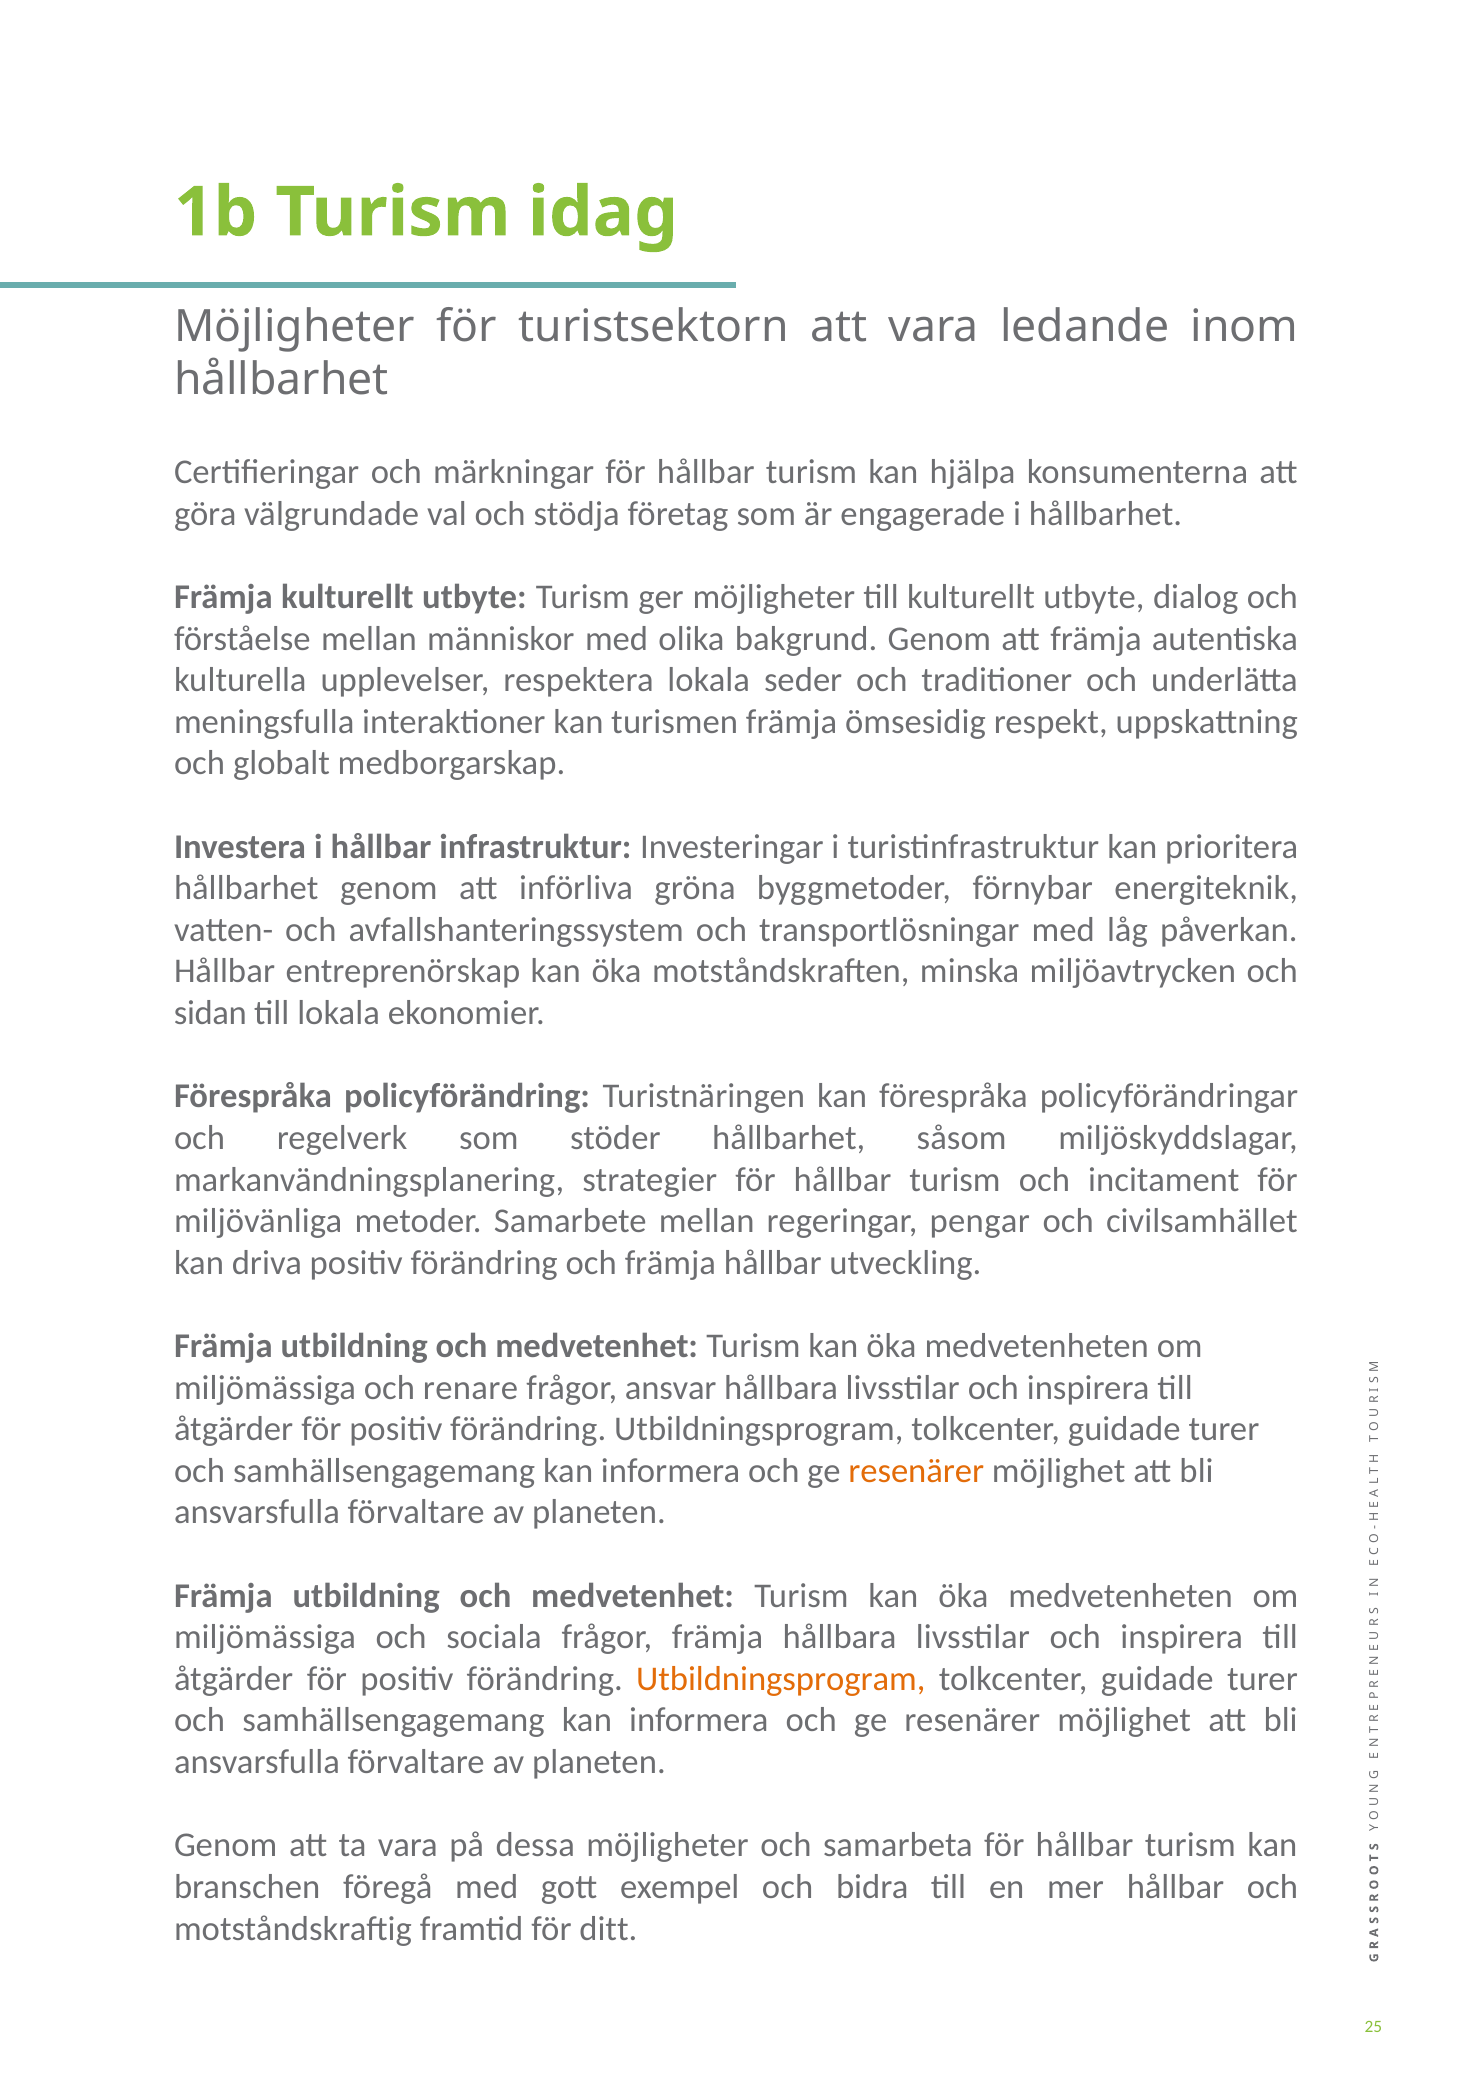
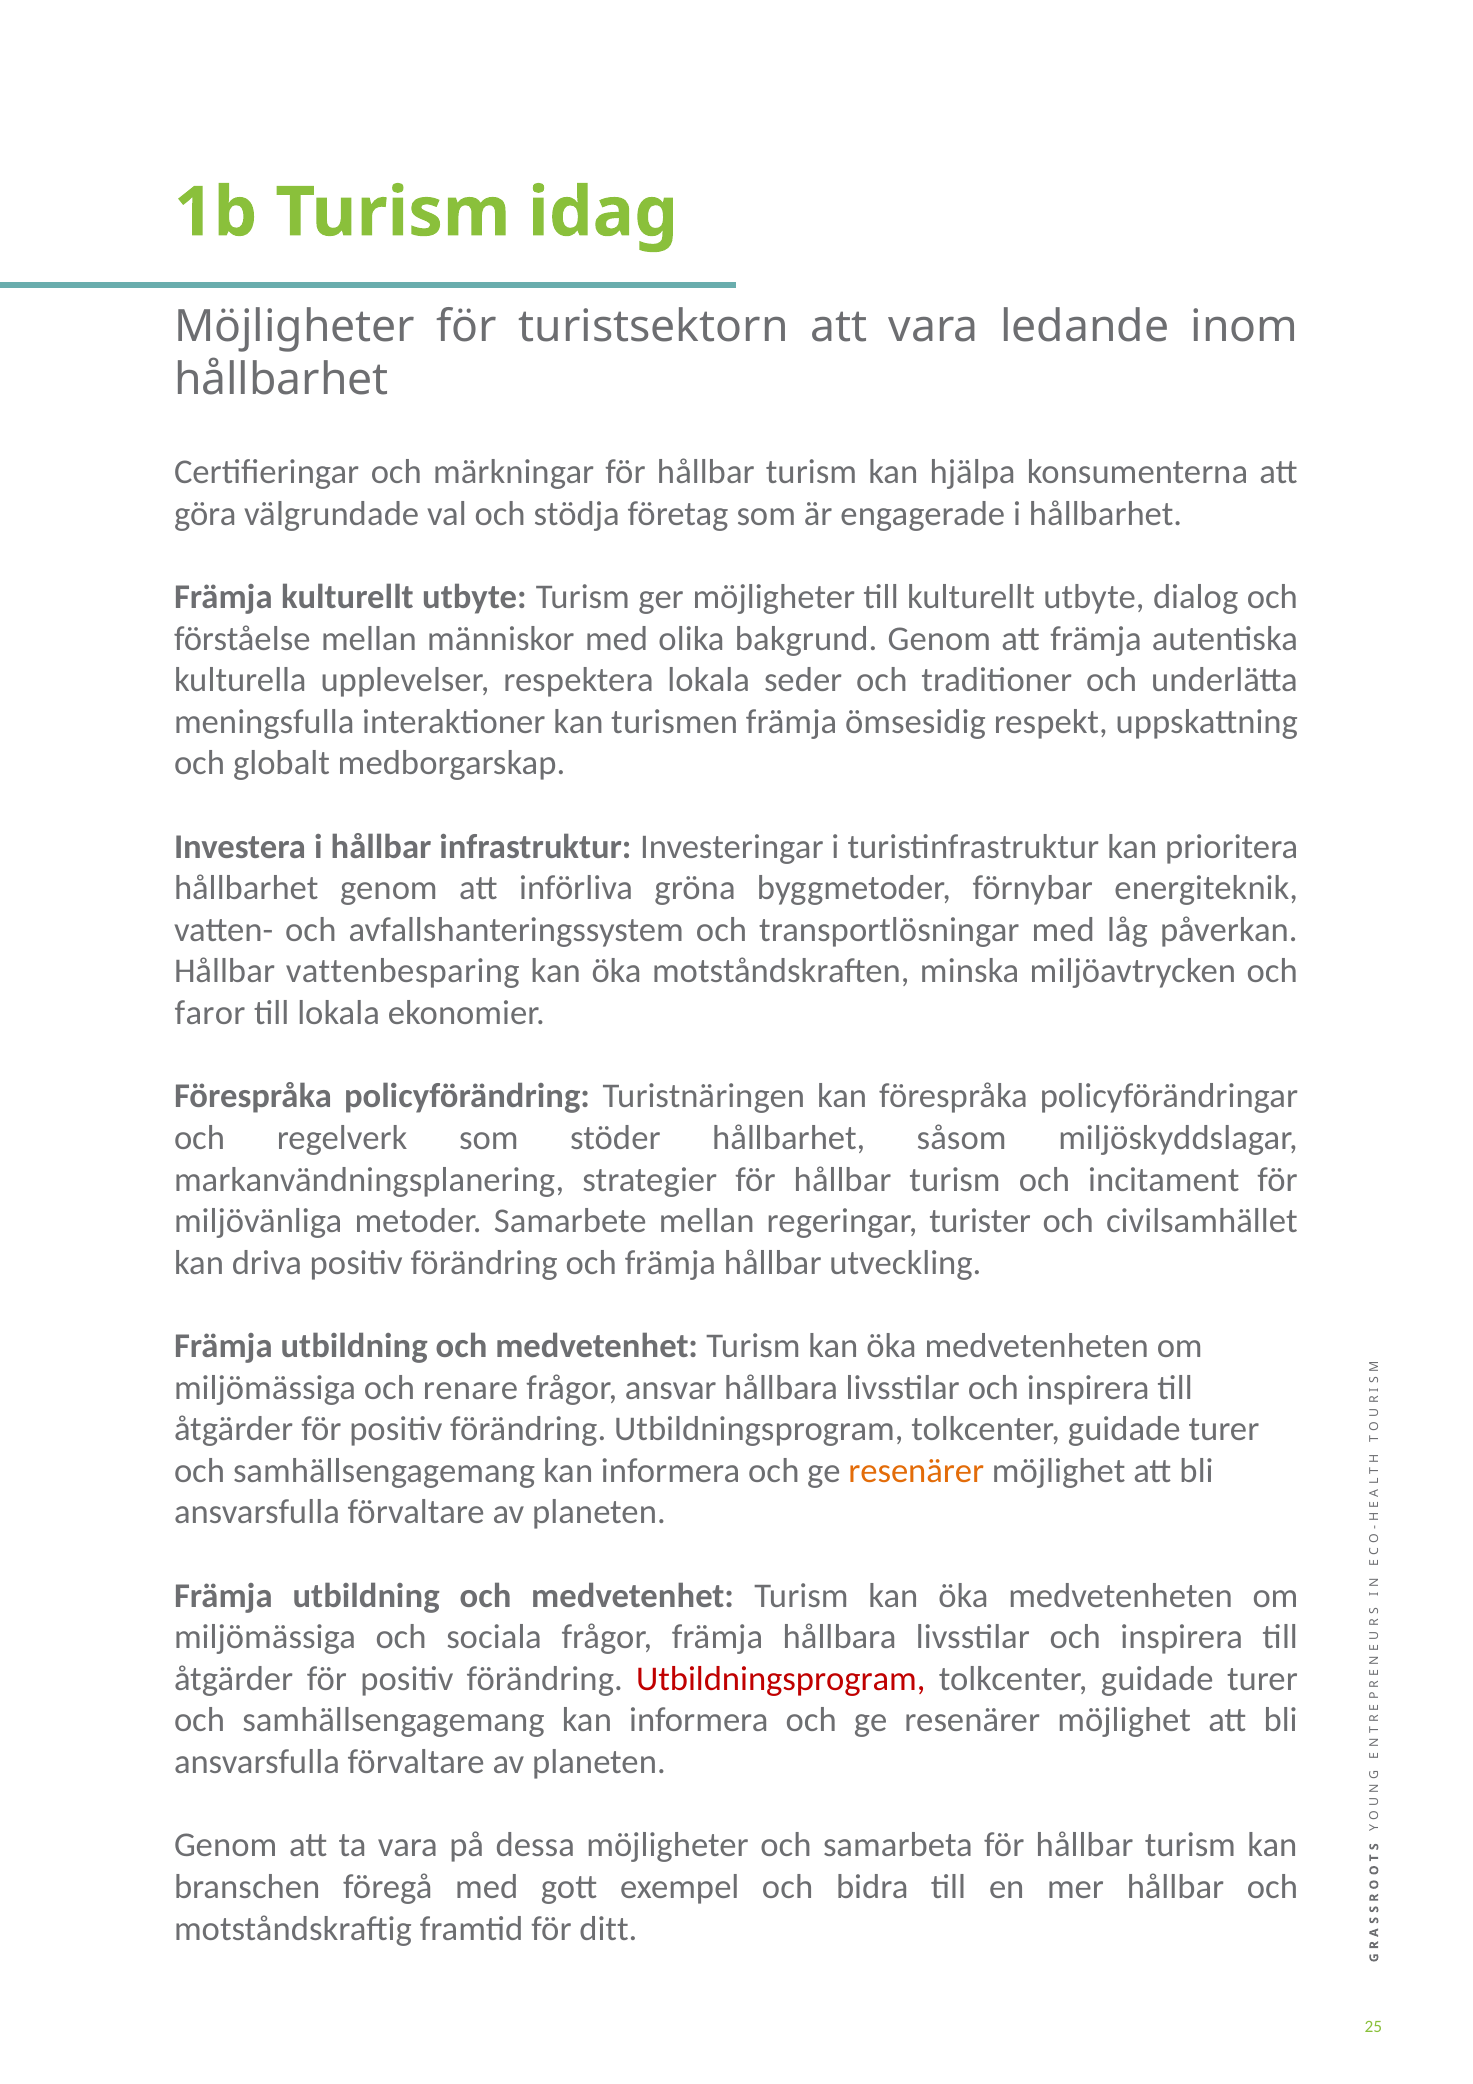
entreprenörskap: entreprenörskap -> vattenbesparing
sidan: sidan -> faror
pengar: pengar -> turister
Utbildningsprogram at (781, 1678) colour: orange -> red
